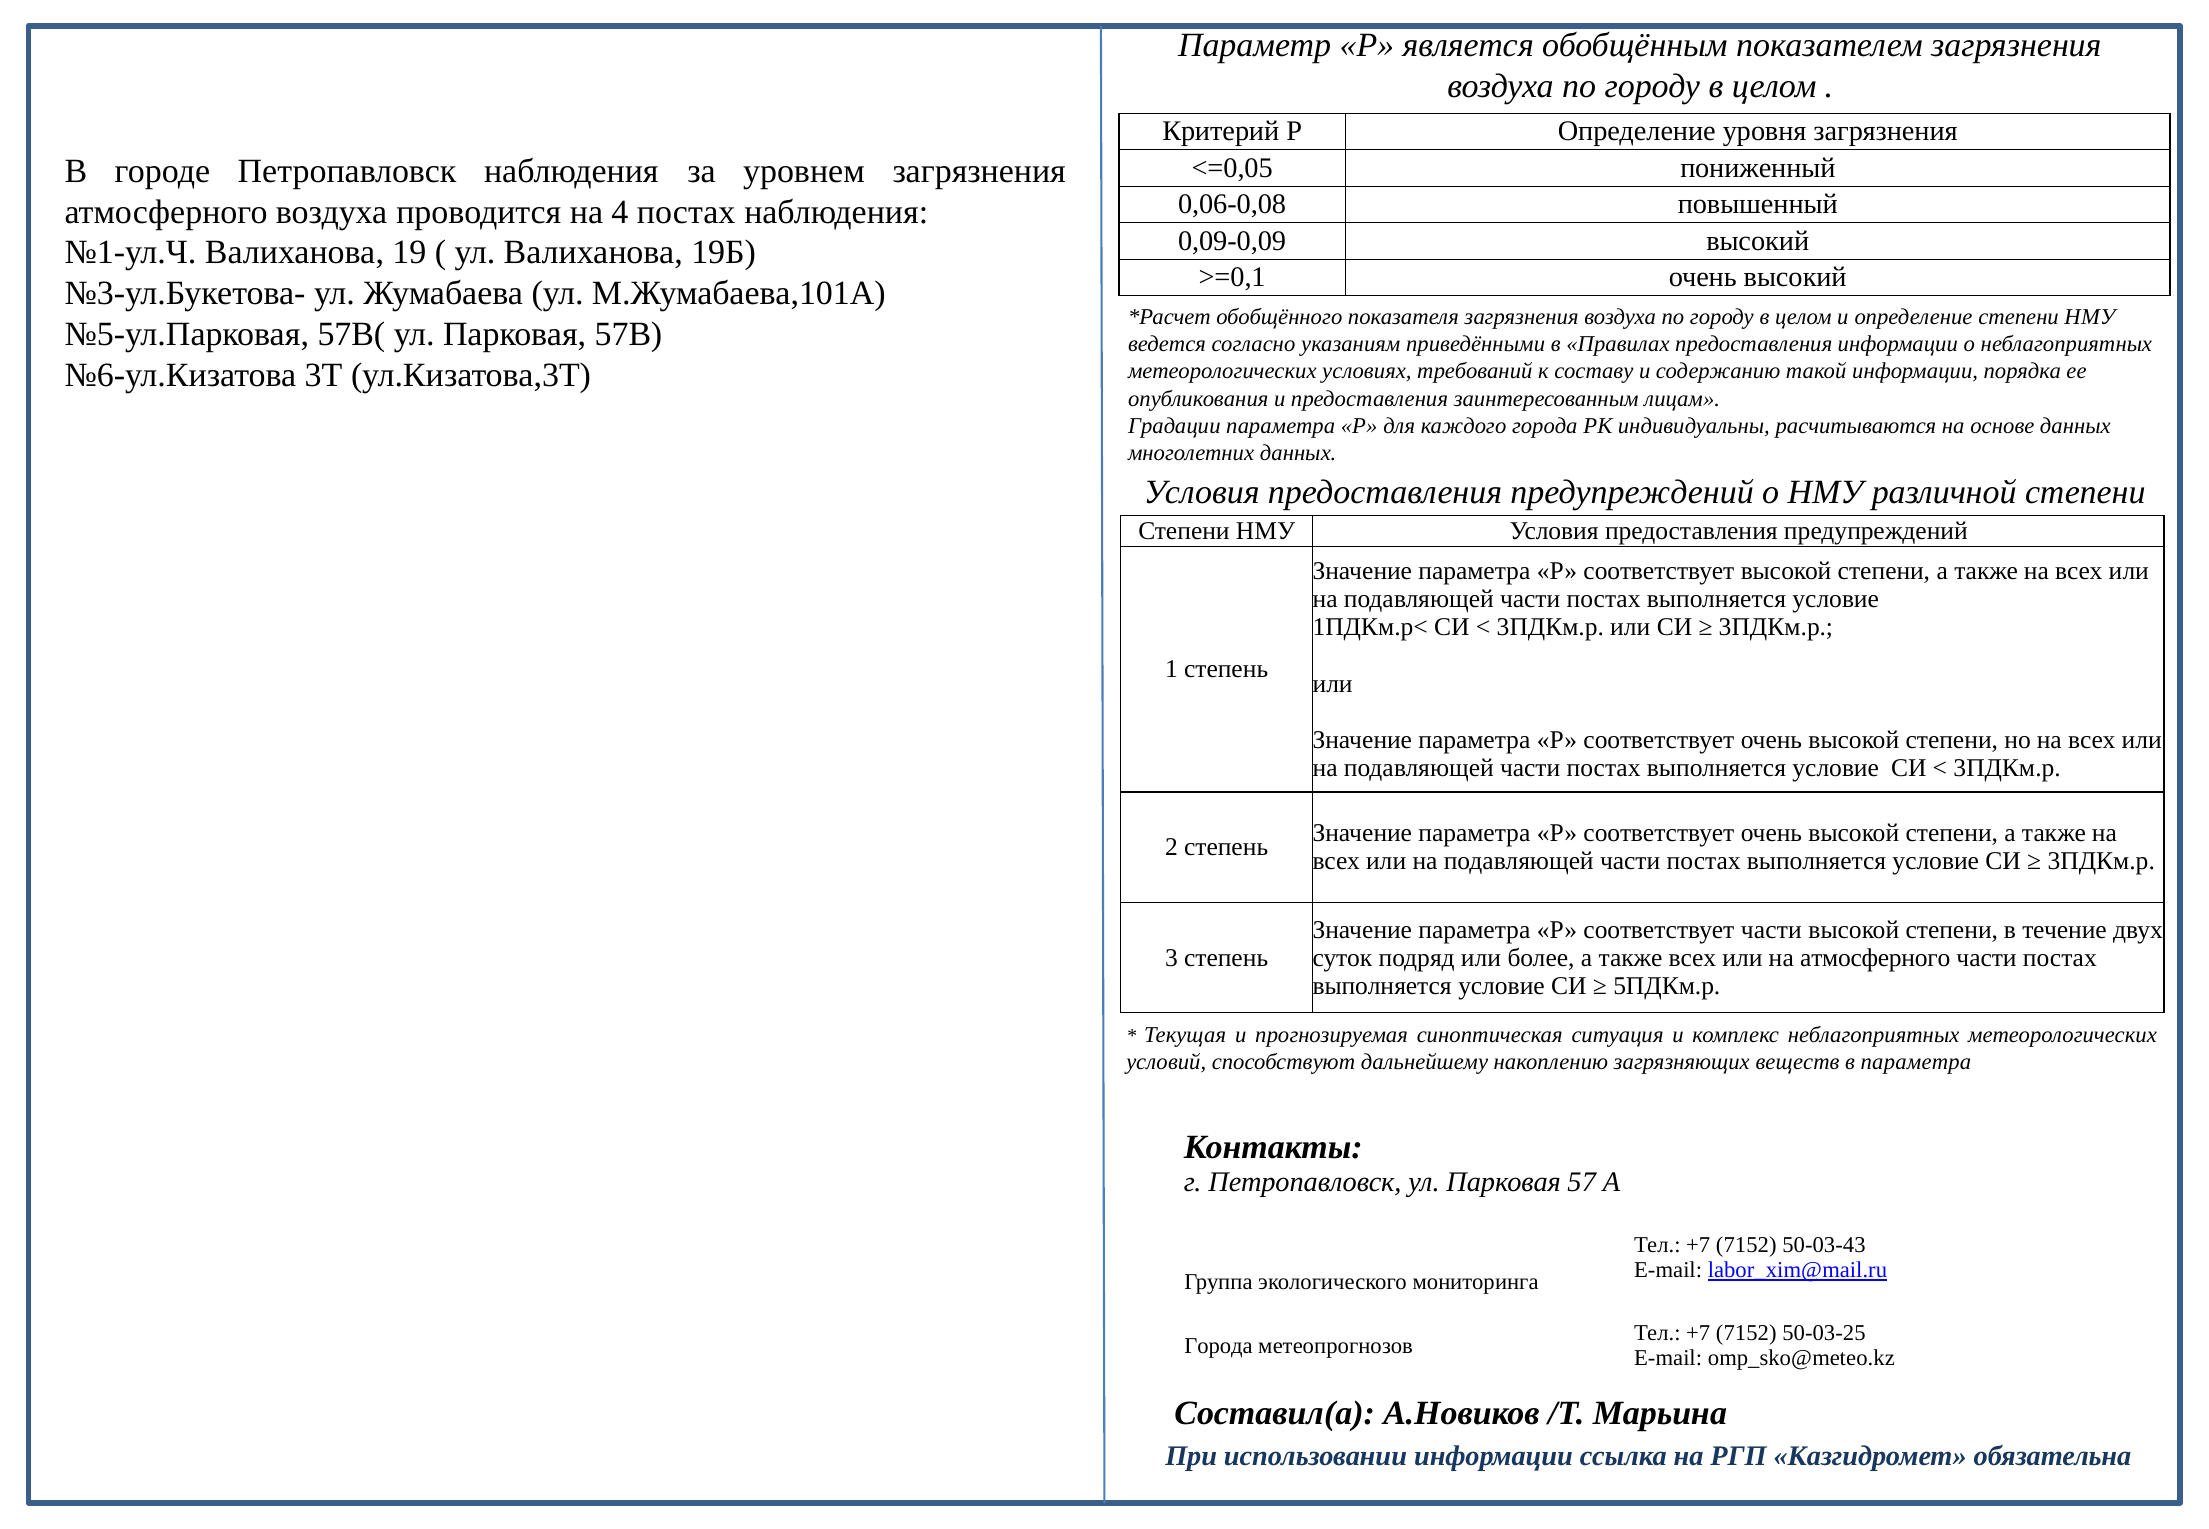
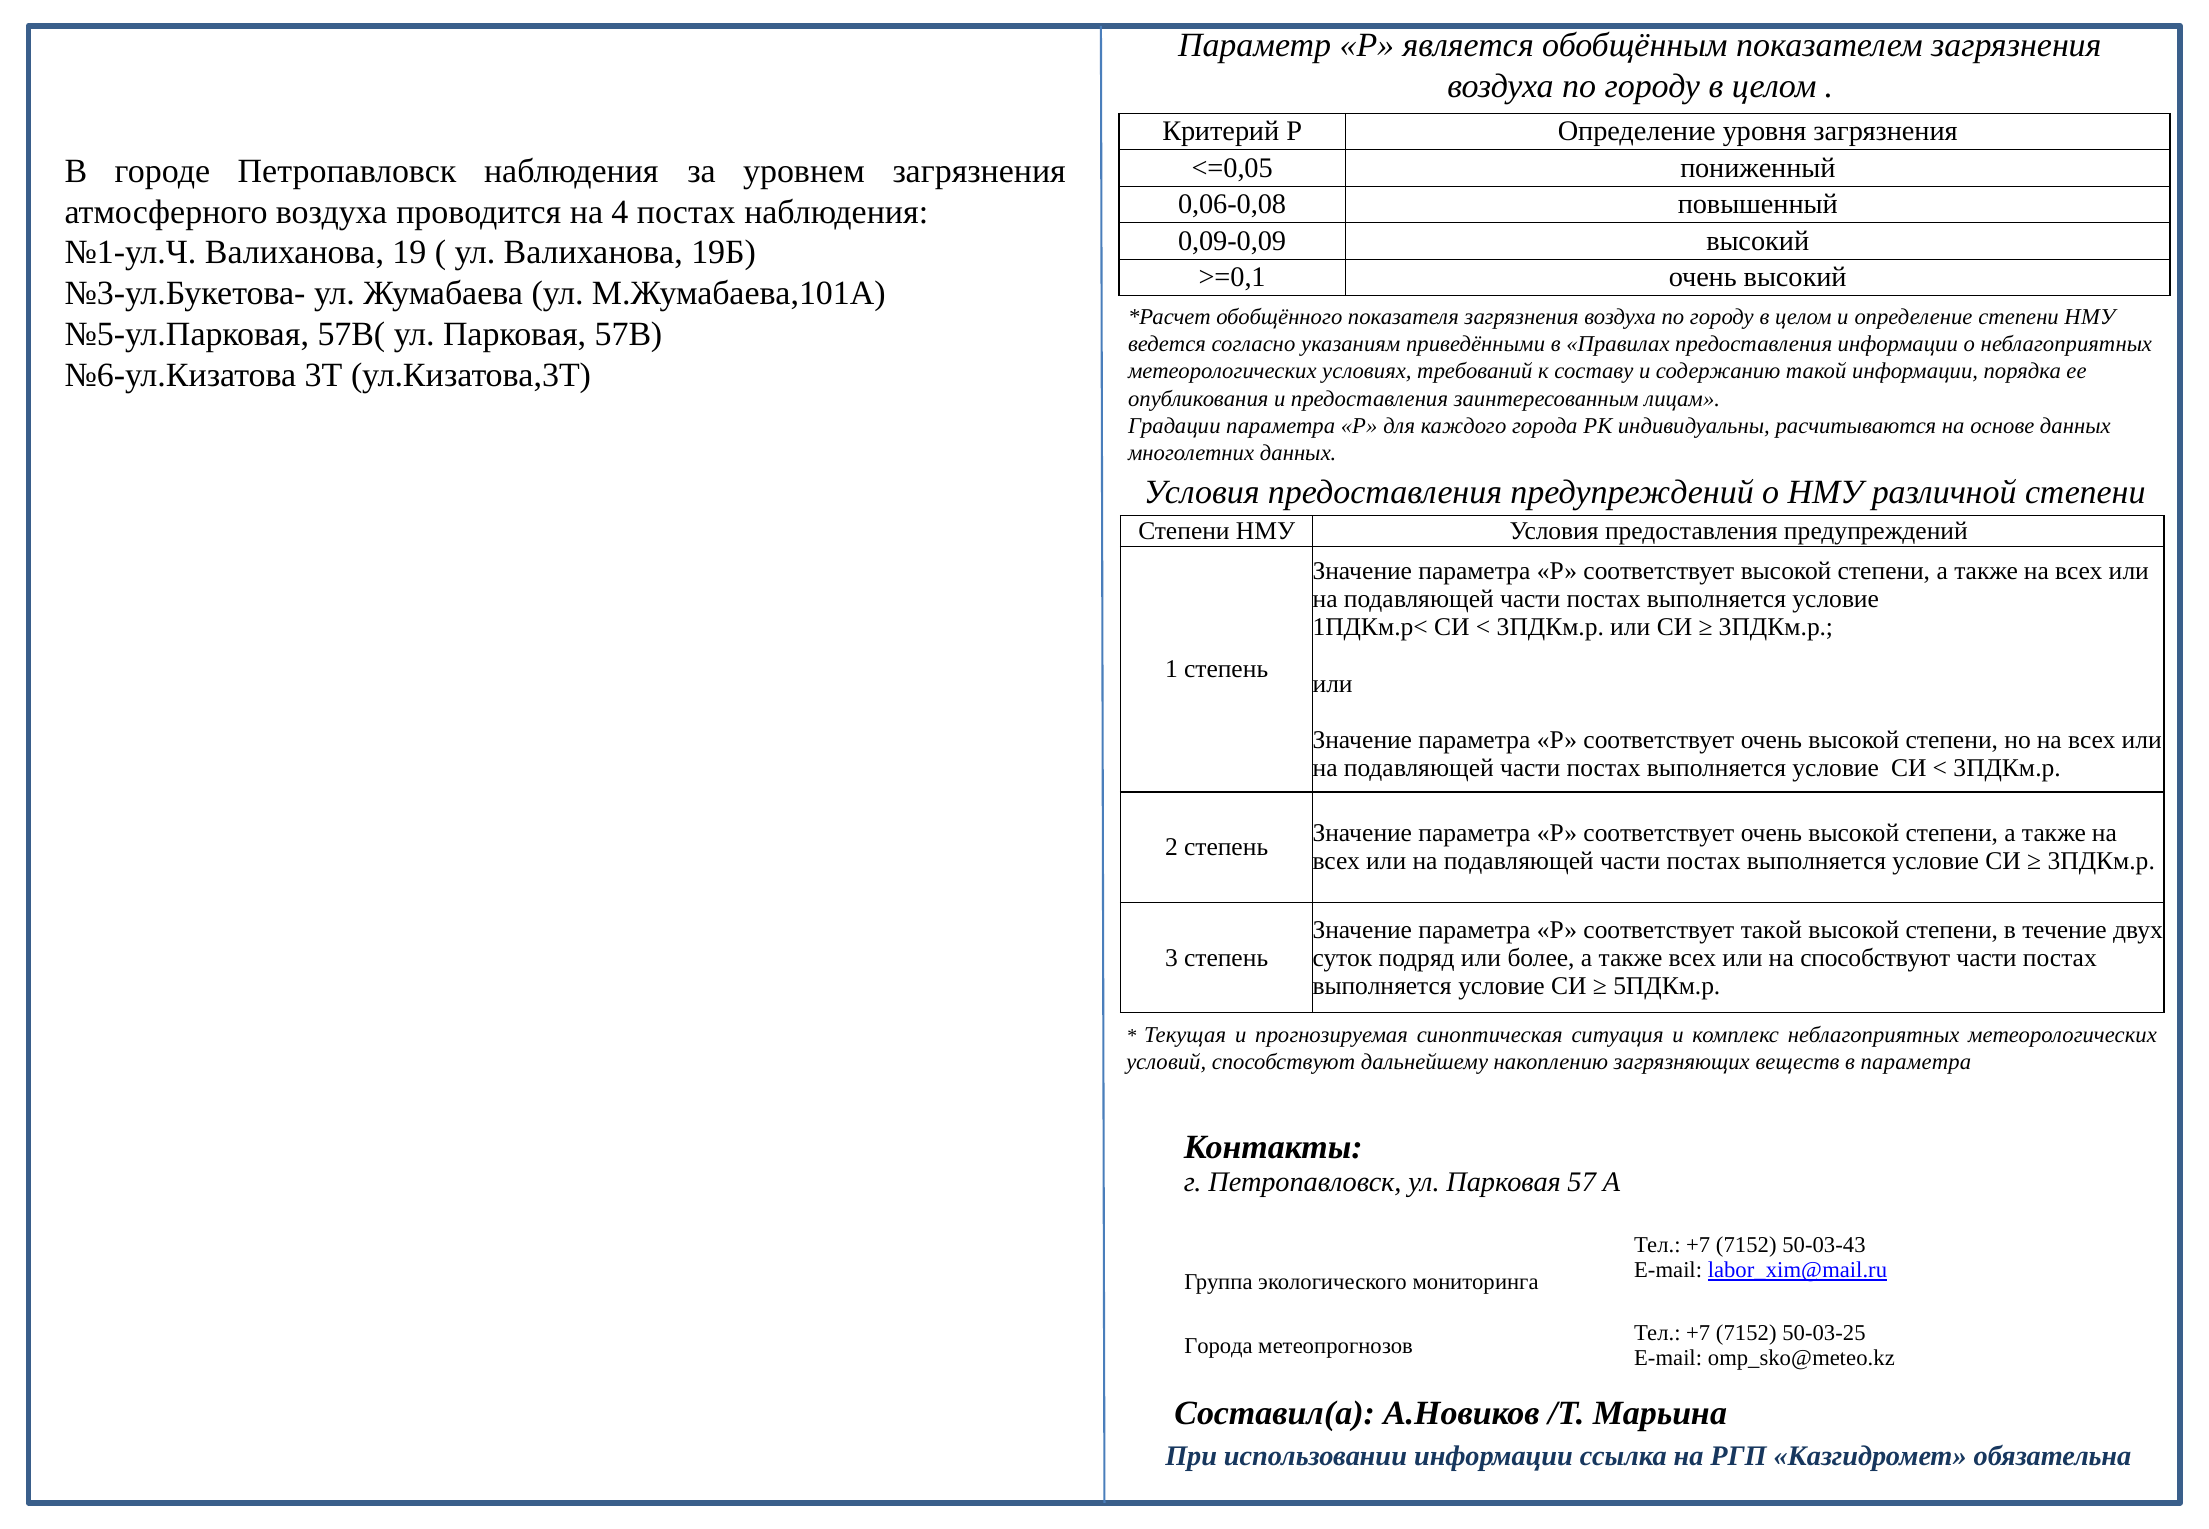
соответствует части: части -> такой
на атмосферного: атмосферного -> способствуют
